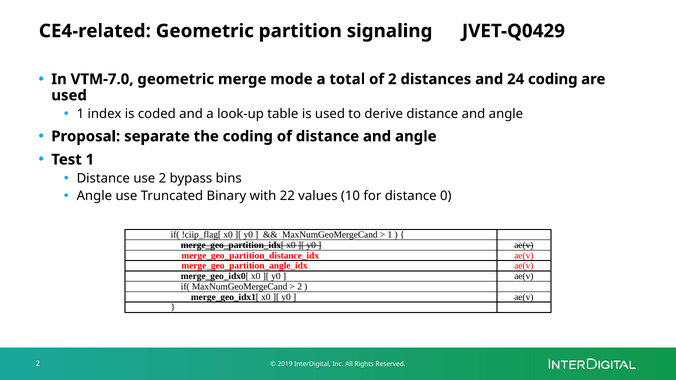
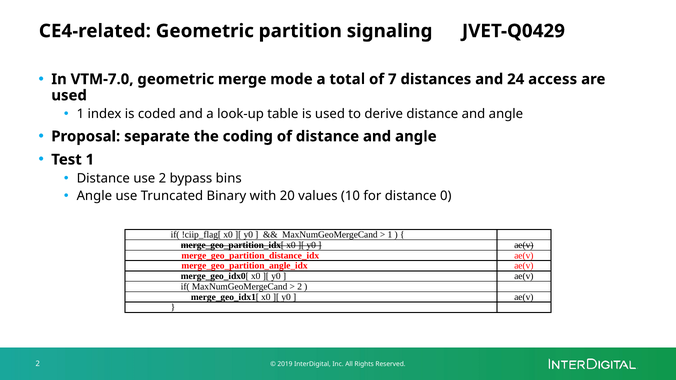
of 2: 2 -> 7
24 coding: coding -> access
22: 22 -> 20
